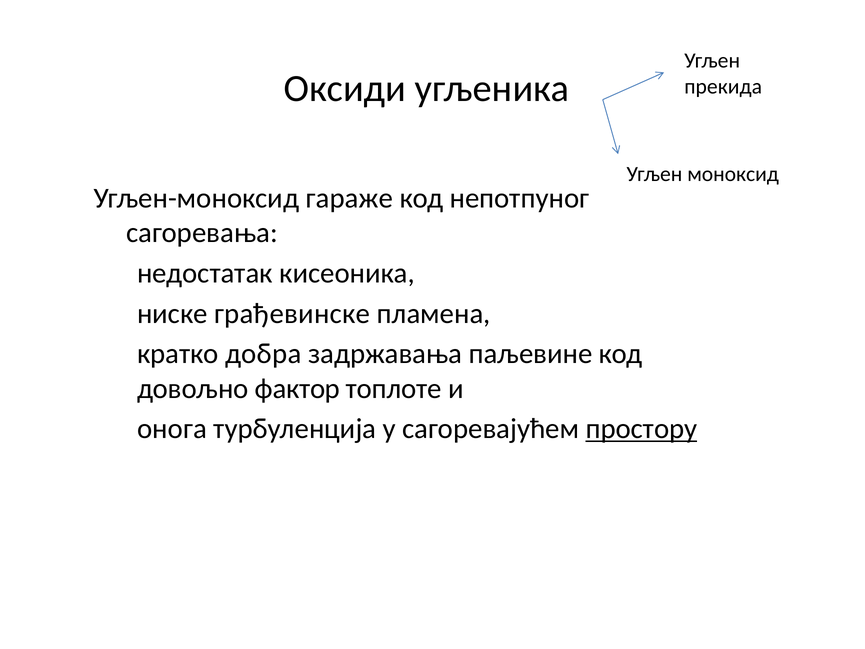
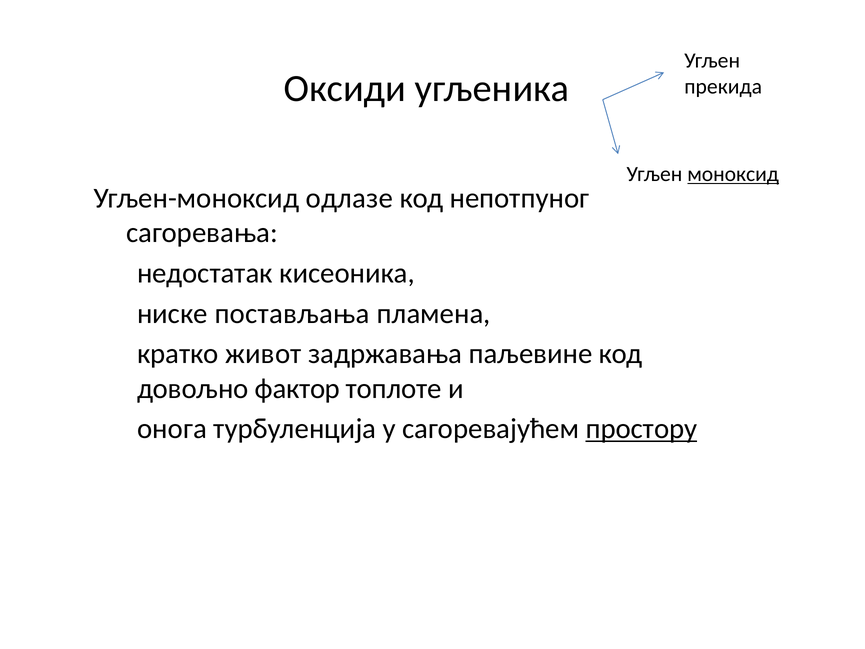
моноксид underline: none -> present
гараже: гараже -> одлазе
грађевинске: грађевинске -> постављања
добра: добра -> живот
